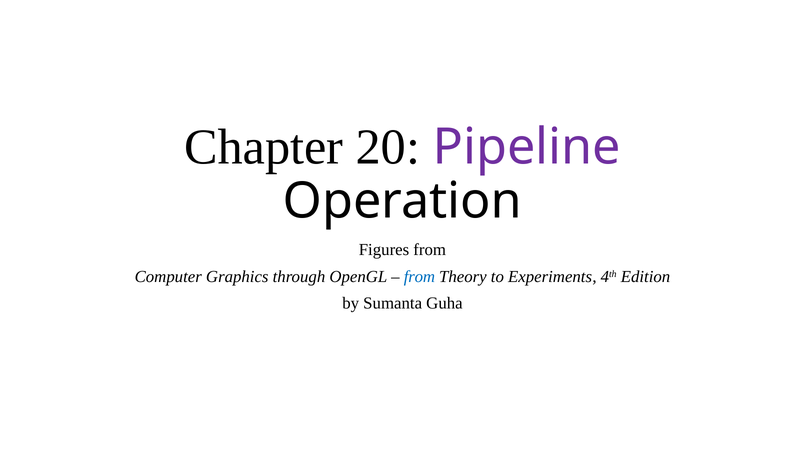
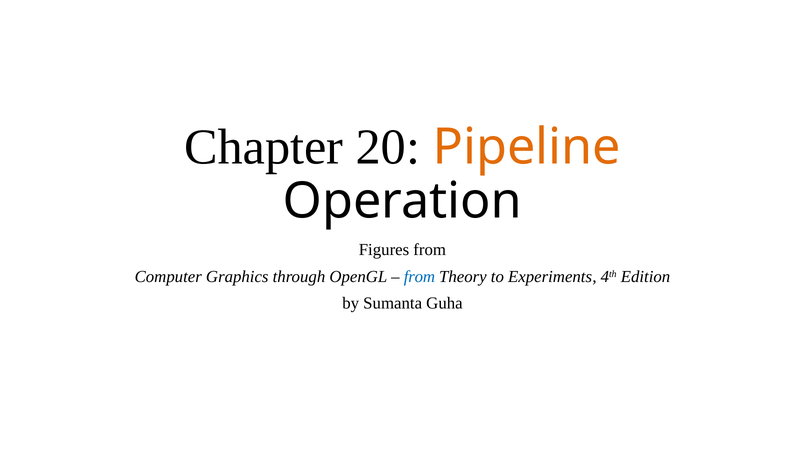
Pipeline colour: purple -> orange
